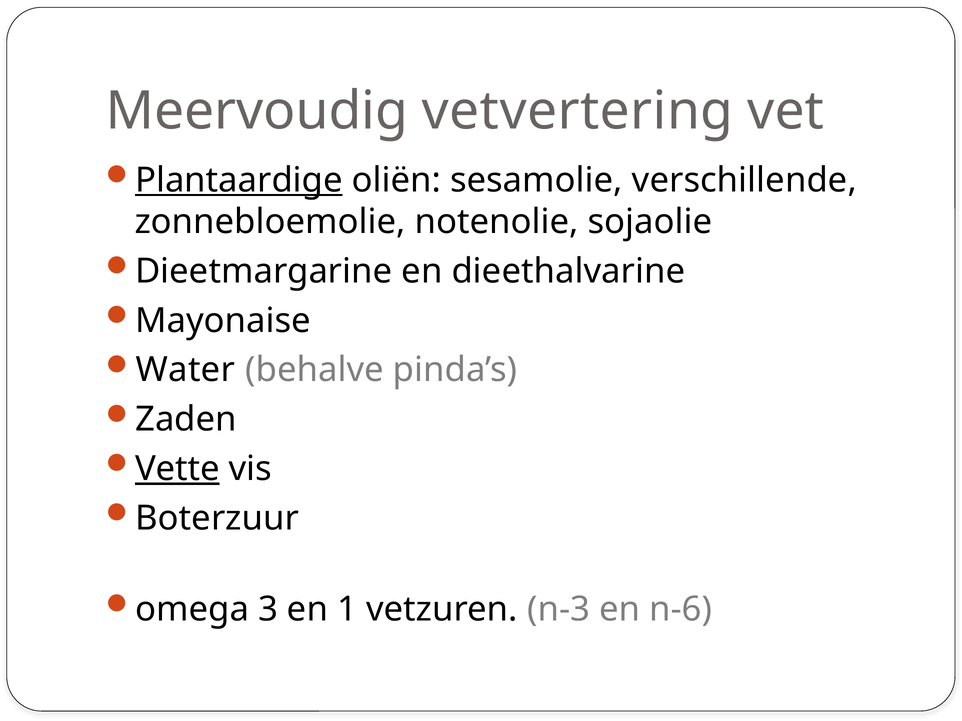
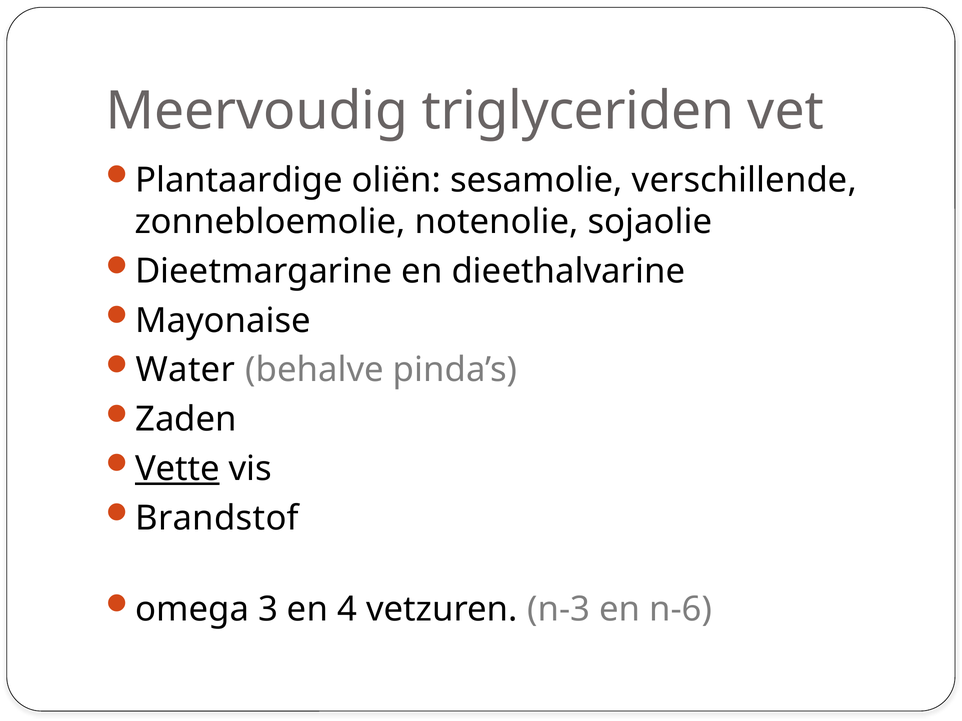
vetvertering: vetvertering -> triglyceriden
Plantaardige underline: present -> none
Boterzuur: Boterzuur -> Brandstof
1: 1 -> 4
